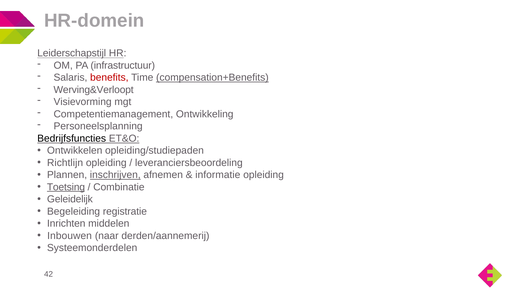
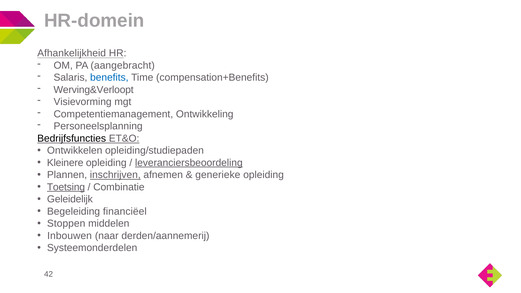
Leiderschapstijl: Leiderschapstijl -> Afhankelijkheid
infrastructuur: infrastructuur -> aangebracht
benefits colour: red -> blue
compensation+Benefits underline: present -> none
Richtlijn: Richtlijn -> Kleinere
leveranciersbeoordeling underline: none -> present
informatie: informatie -> generieke
registratie: registratie -> financiëel
Inrichten: Inrichten -> Stoppen
